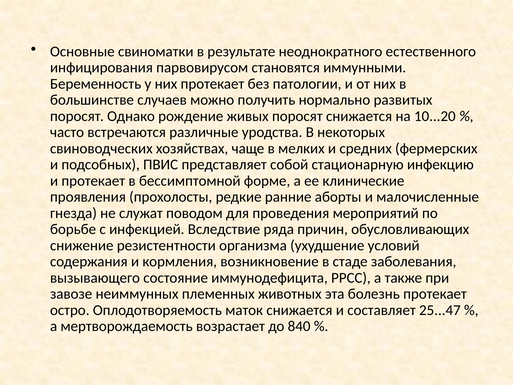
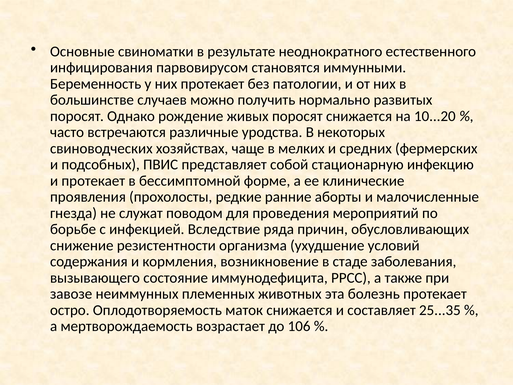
25...47: 25...47 -> 25...35
840: 840 -> 106
